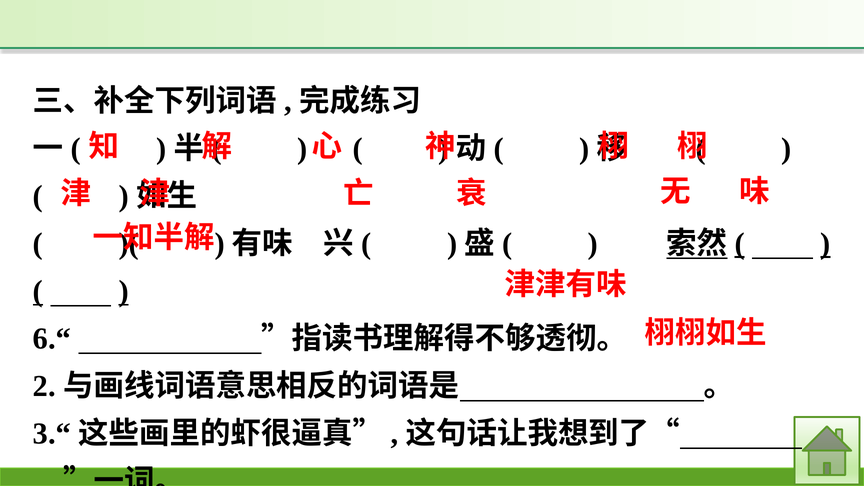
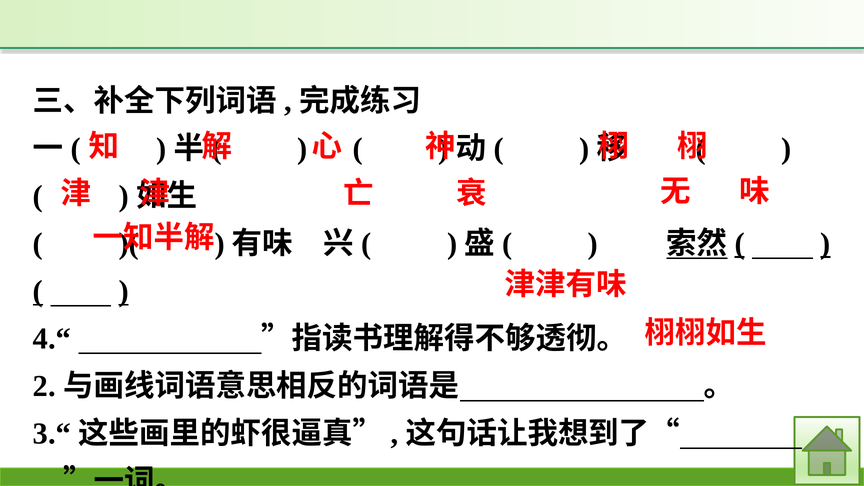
6.“: 6.“ -> 4.“
